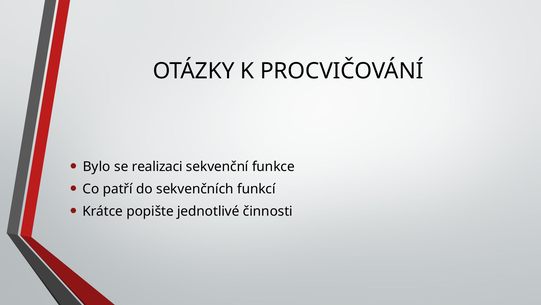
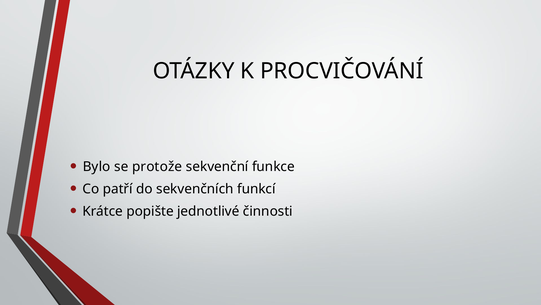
realizaci: realizaci -> protože
